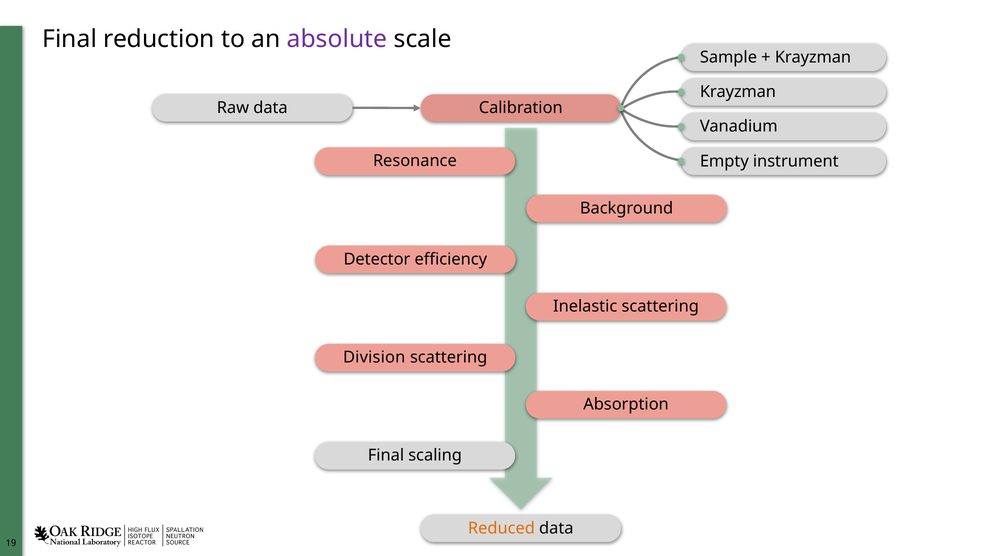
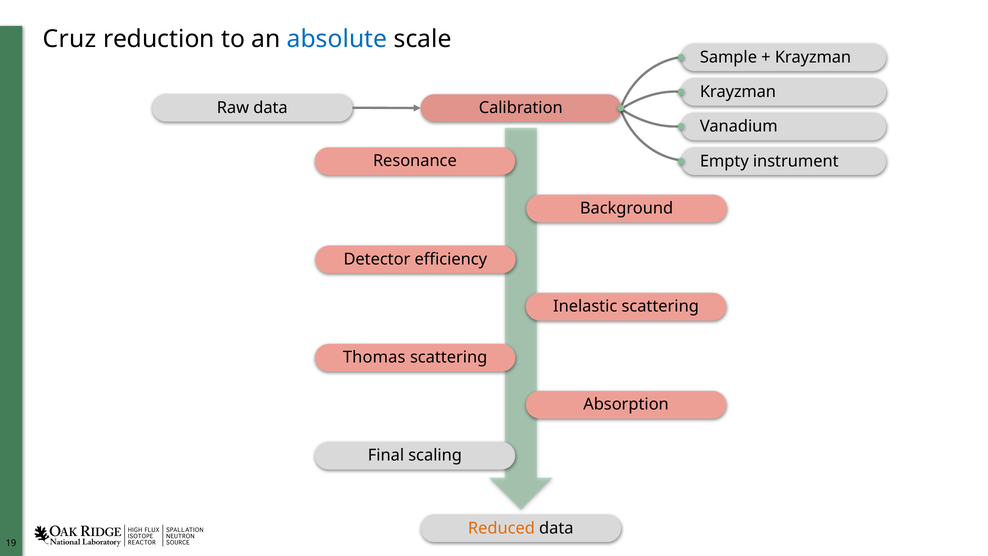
Final at (70, 39): Final -> Cruz
absolute colour: purple -> blue
Division: Division -> Thomas
